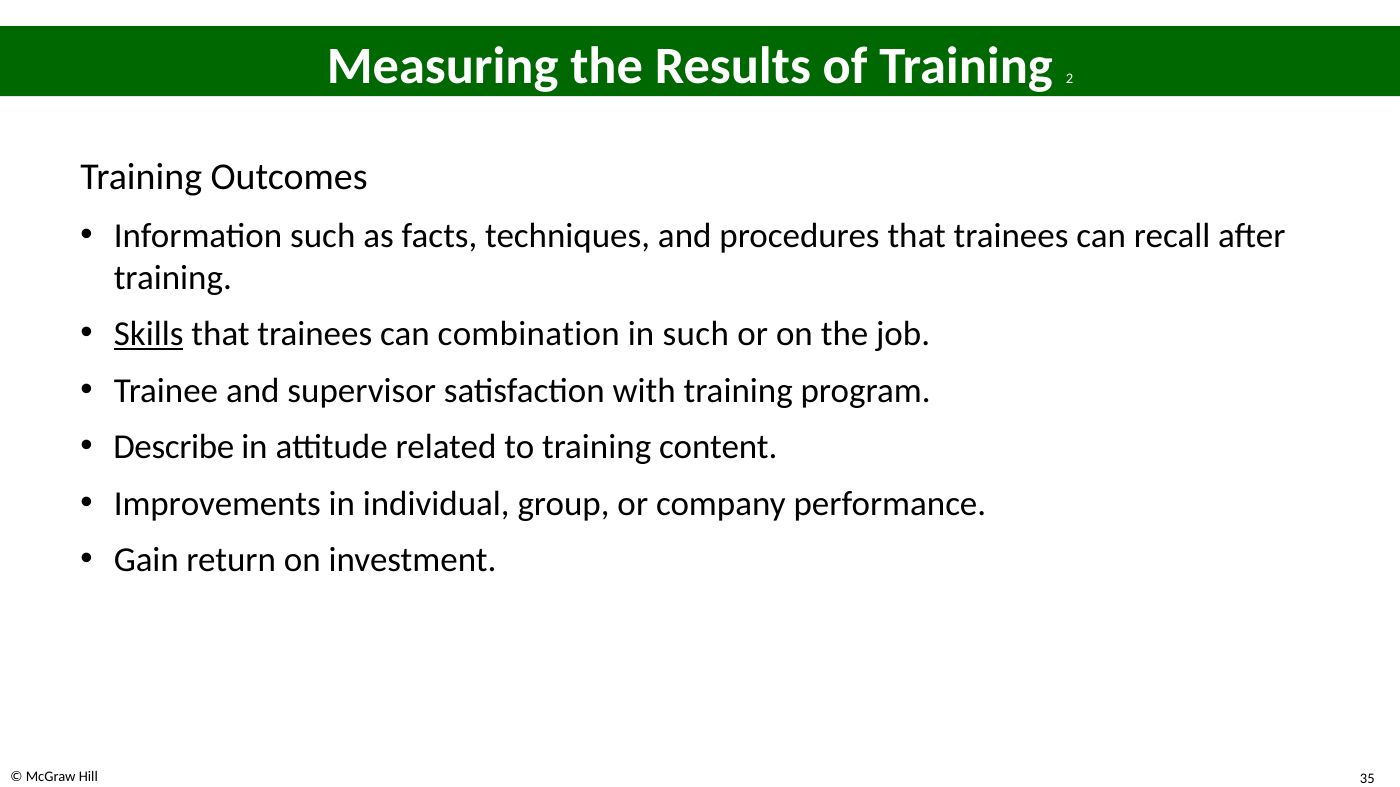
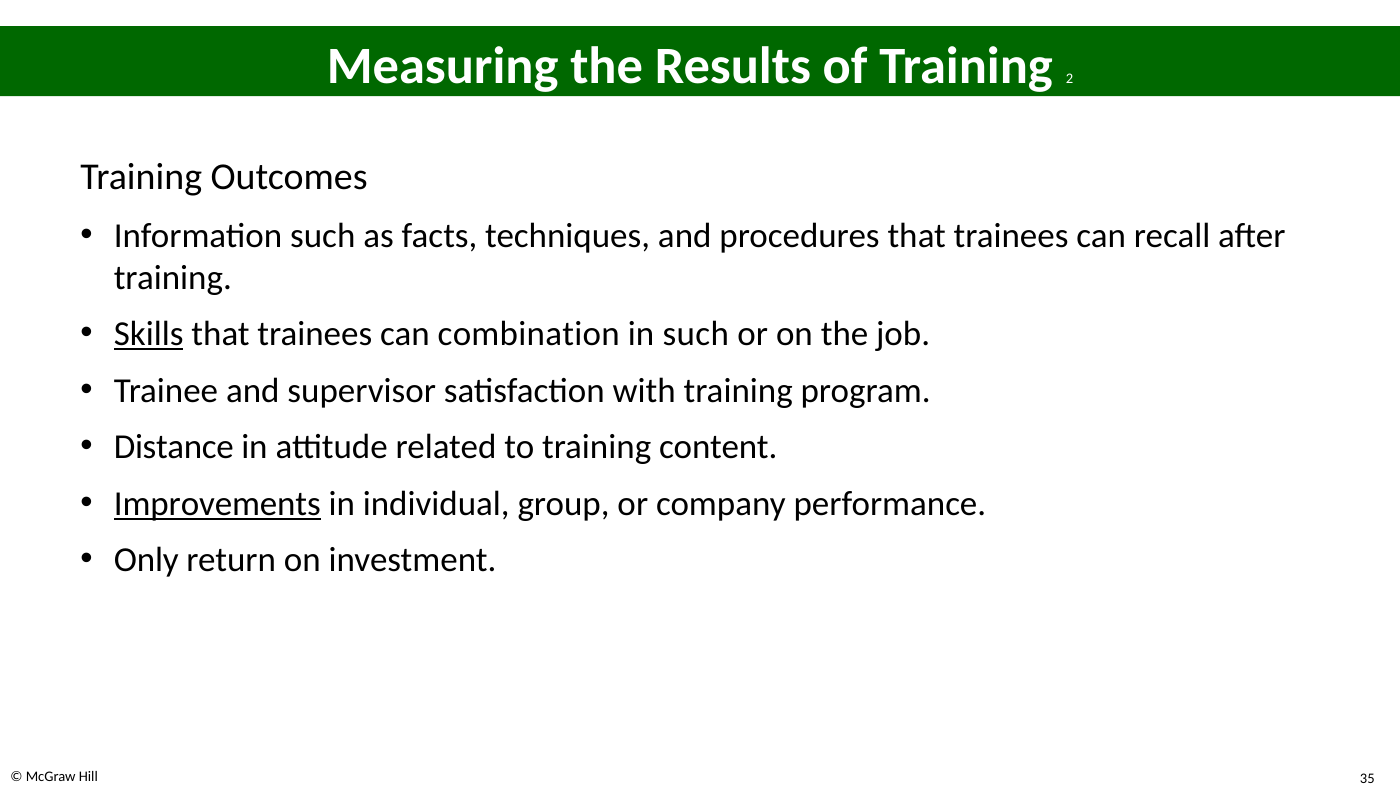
Describe: Describe -> Distance
Improvements underline: none -> present
Gain: Gain -> Only
